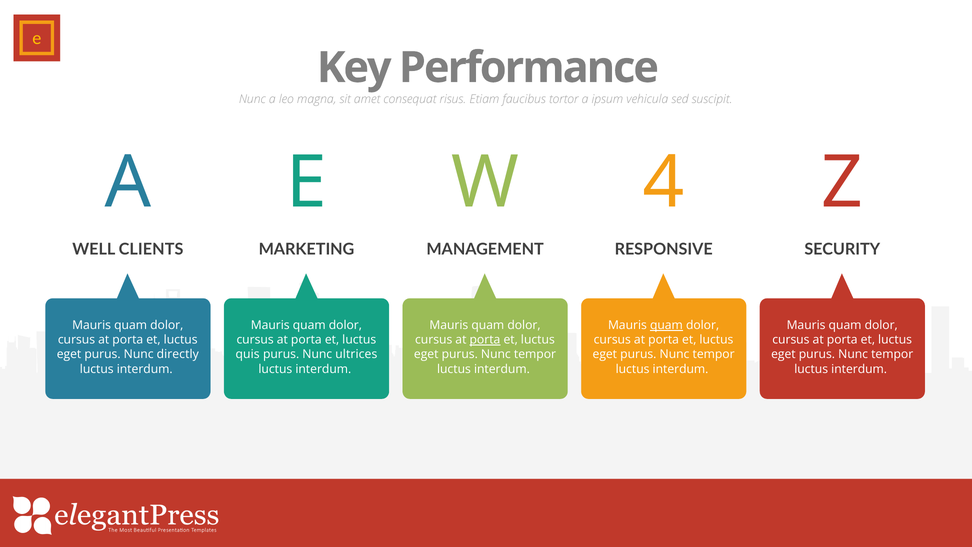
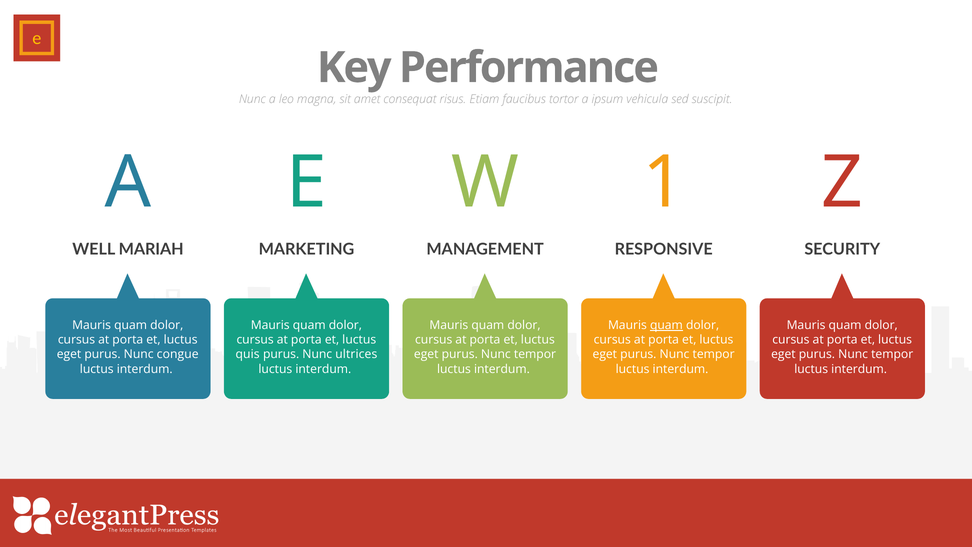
4: 4 -> 1
CLIENTS: CLIENTS -> MARIAH
porta at (485, 340) underline: present -> none
directly: directly -> congue
